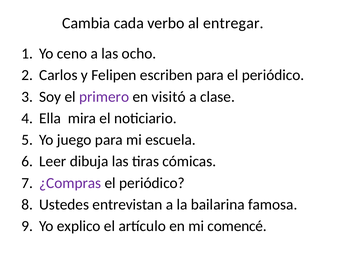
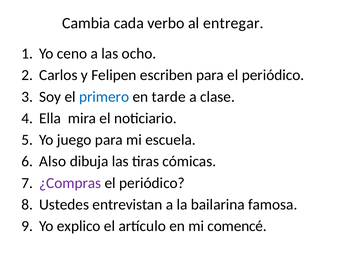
primero colour: purple -> blue
visitó: visitó -> tarde
Leer: Leer -> Also
